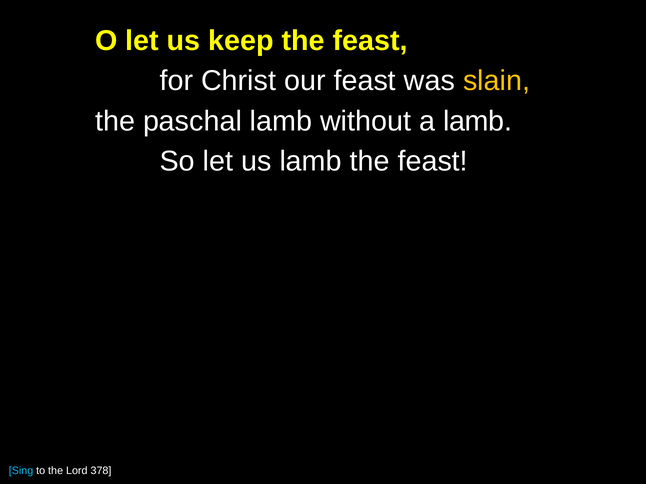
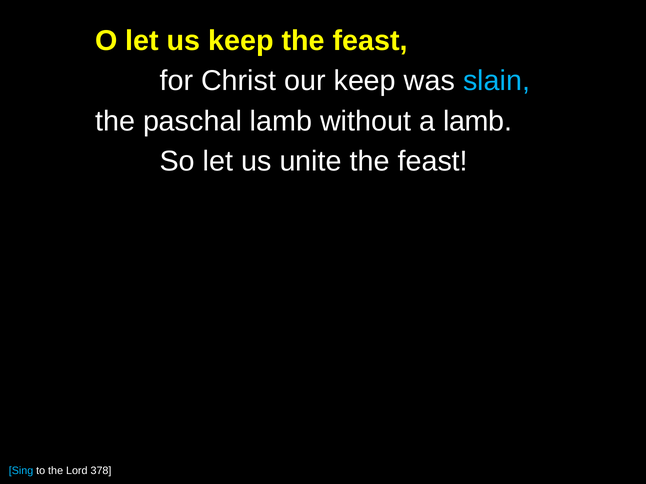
our feast: feast -> keep
slain colour: yellow -> light blue
us lamb: lamb -> unite
